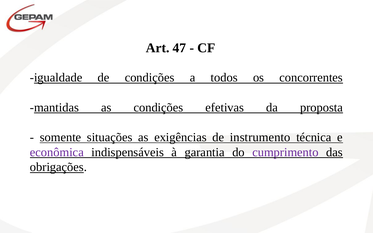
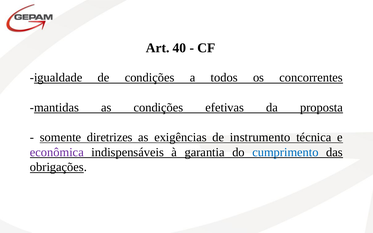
47: 47 -> 40
situações: situações -> diretrizes
cumprimento colour: purple -> blue
